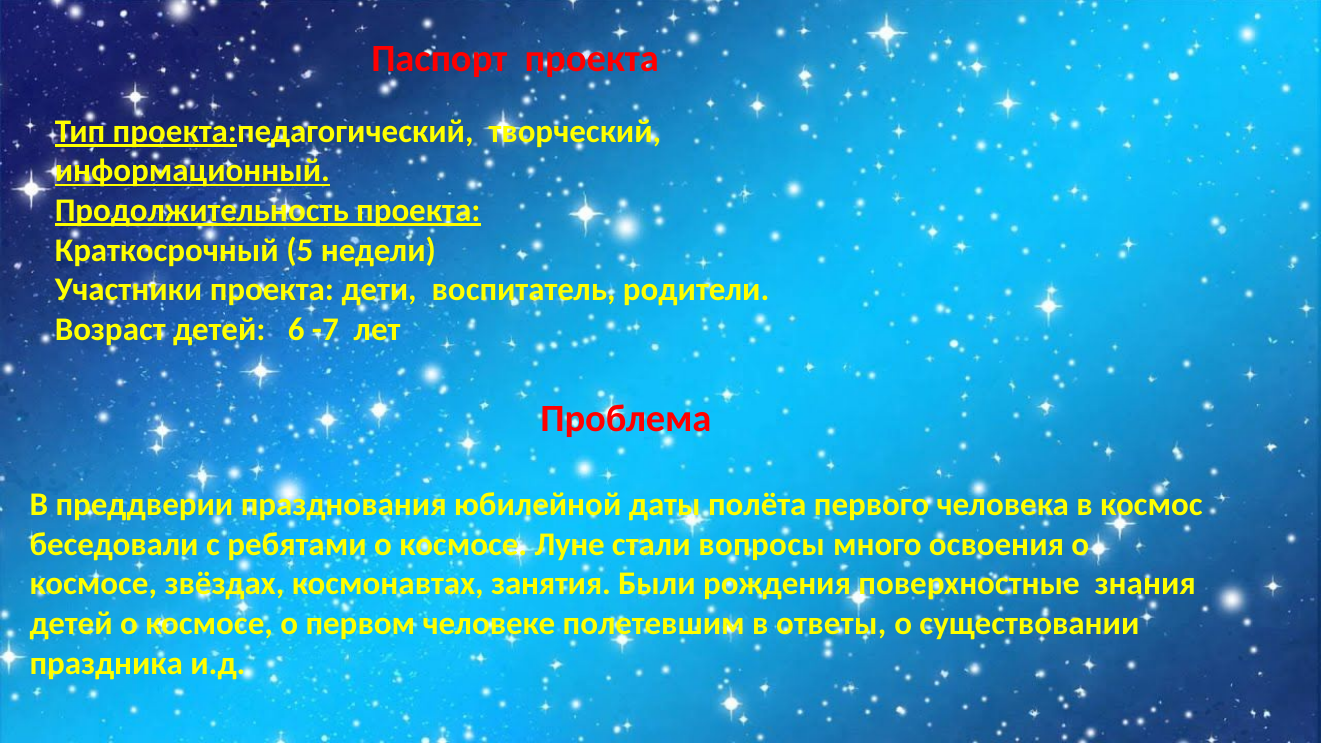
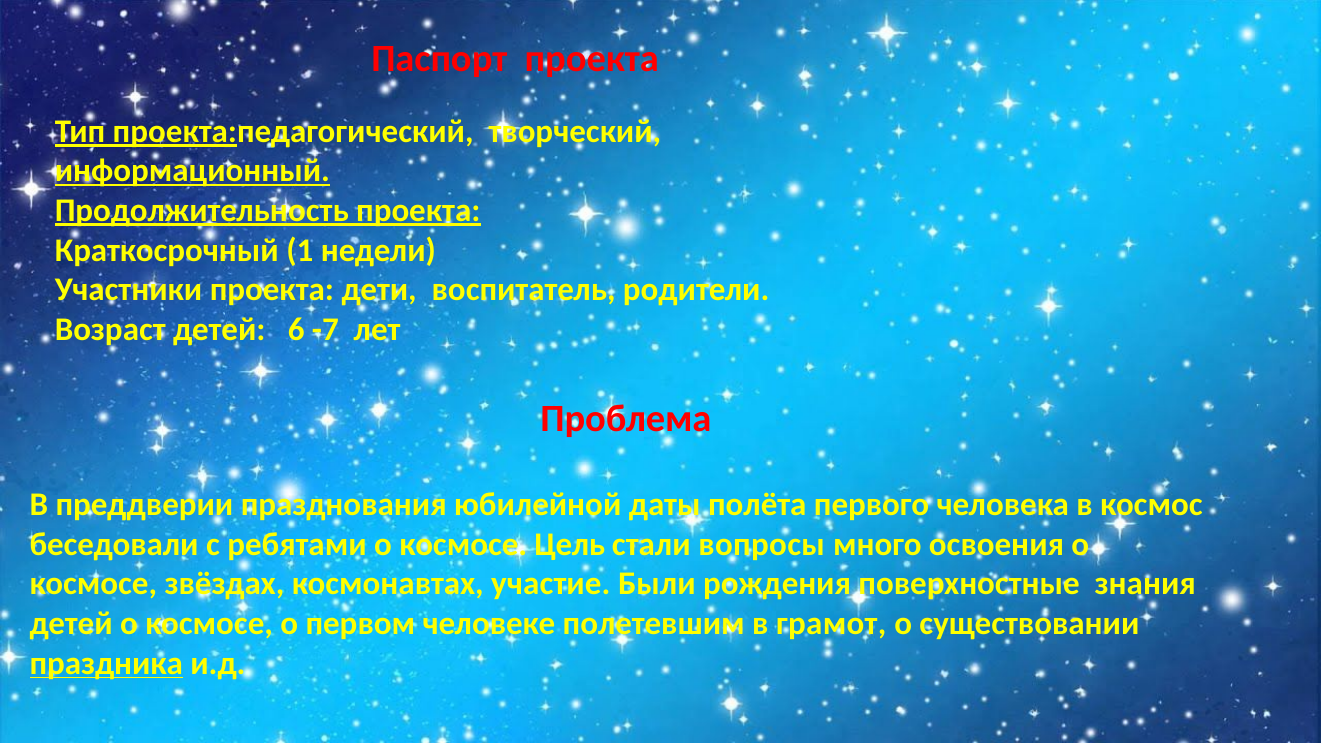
5: 5 -> 1
Луне: Луне -> Цель
занятия: занятия -> участие
ответы: ответы -> грамот
праздника underline: none -> present
